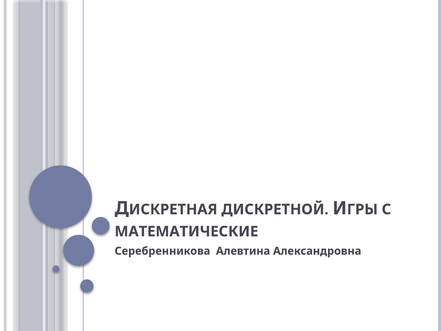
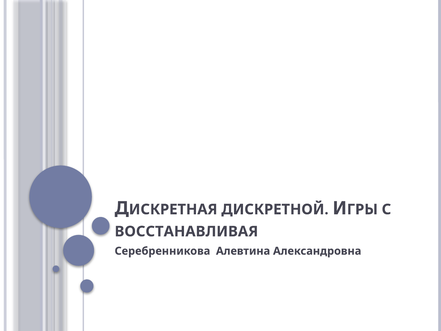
МАТЕМАТИЧЕСКИЕ: МАТЕМАТИЧЕСКИЕ -> ВОССТАНАВЛИВАЯ
